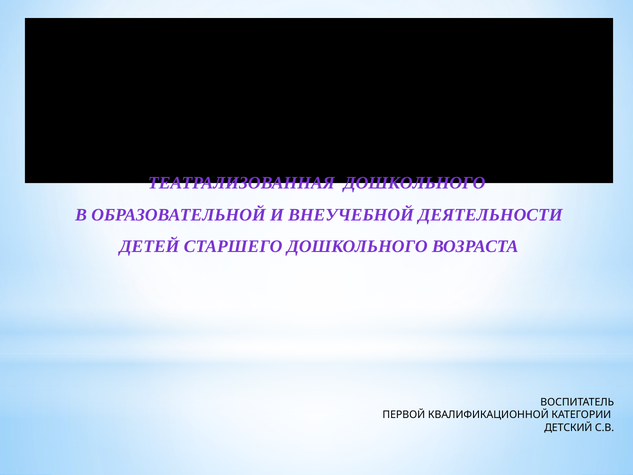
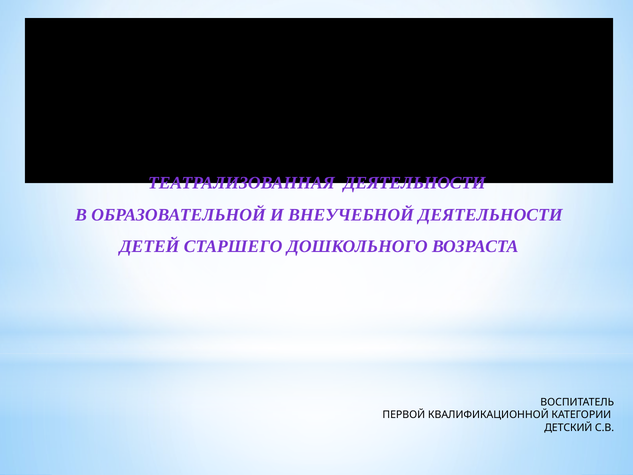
ТЕАТРАЛИЗОВАННАЯ ДОШКОЛЬНОГО: ДОШКОЛЬНОГО -> ДЕЯТЕЛЬНОСТИ
